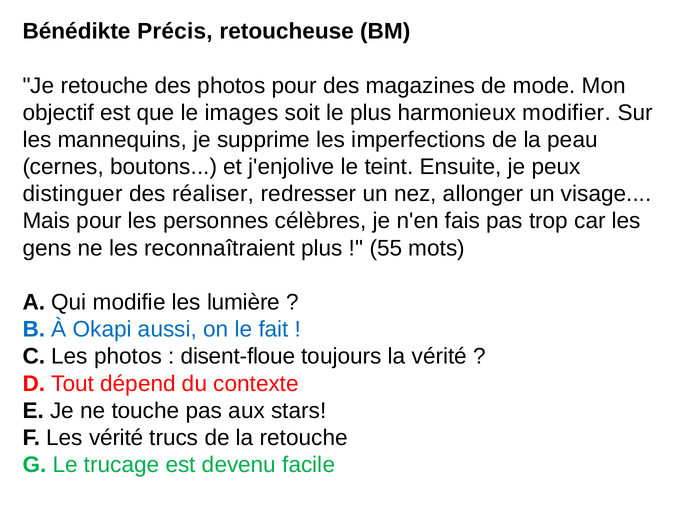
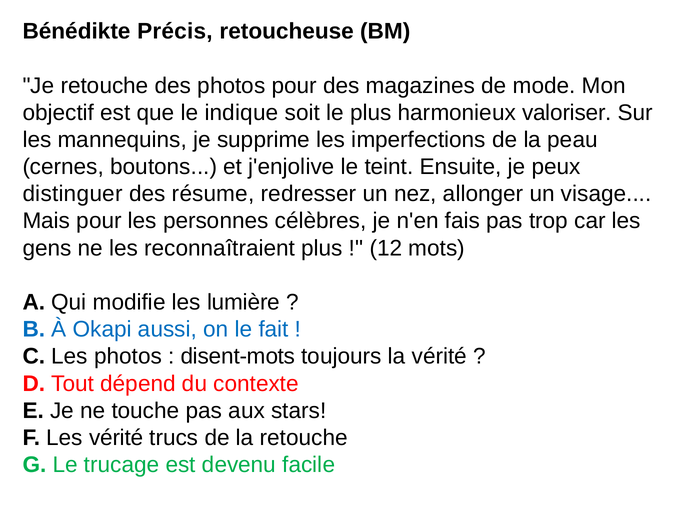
images: images -> indique
modifier: modifier -> valoriser
réaliser: réaliser -> résume
55: 55 -> 12
disent-floue: disent-floue -> disent-mots
